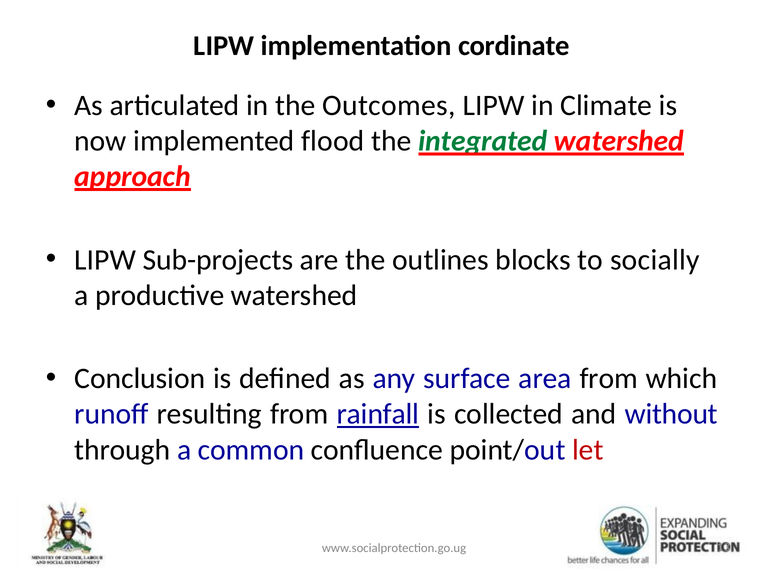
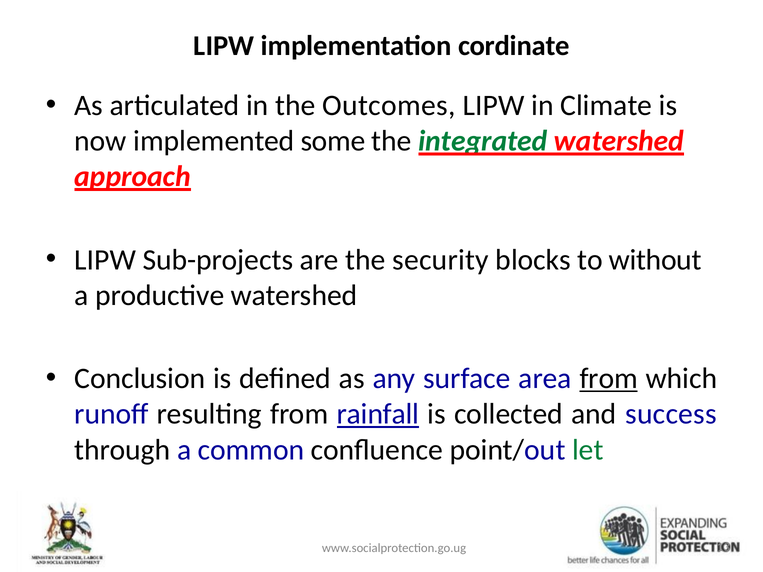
flood: flood -> some
outlines: outlines -> security
socially: socially -> without
from at (609, 379) underline: none -> present
without: without -> success
let colour: red -> green
